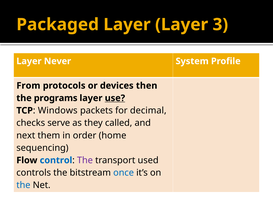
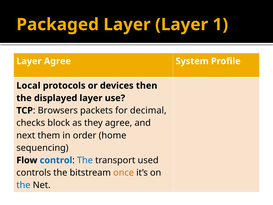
3: 3 -> 1
Layer Never: Never -> Agree
From: From -> Local
programs: programs -> displayed
use underline: present -> none
Windows: Windows -> Browsers
serve: serve -> block
they called: called -> agree
The at (85, 160) colour: purple -> blue
once colour: blue -> orange
